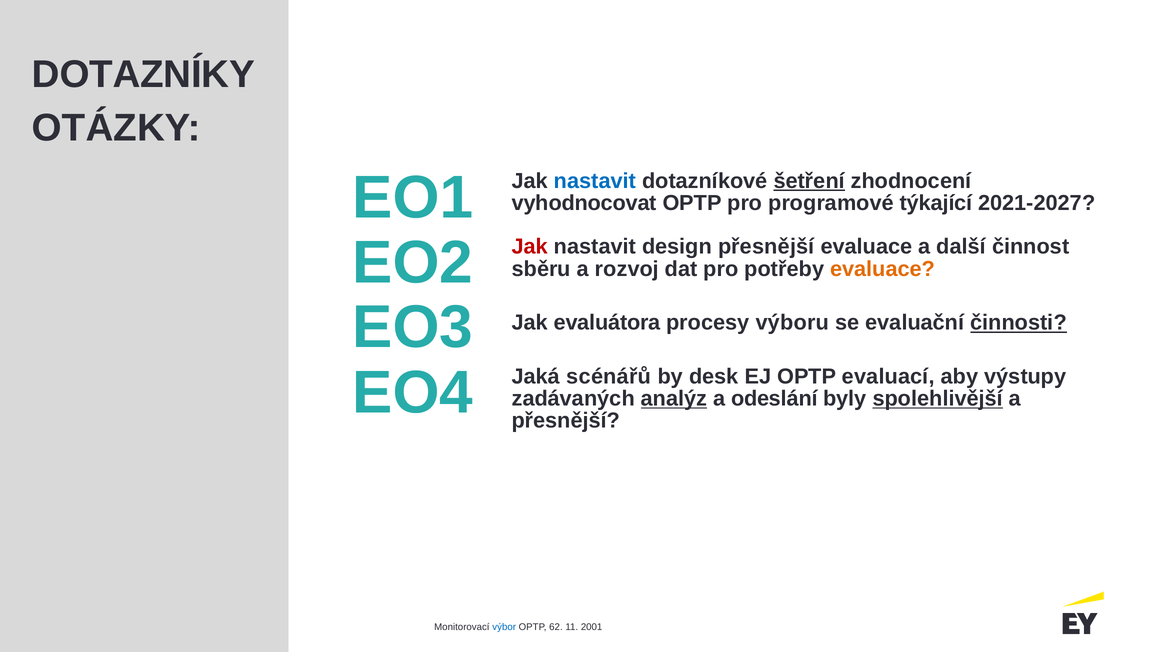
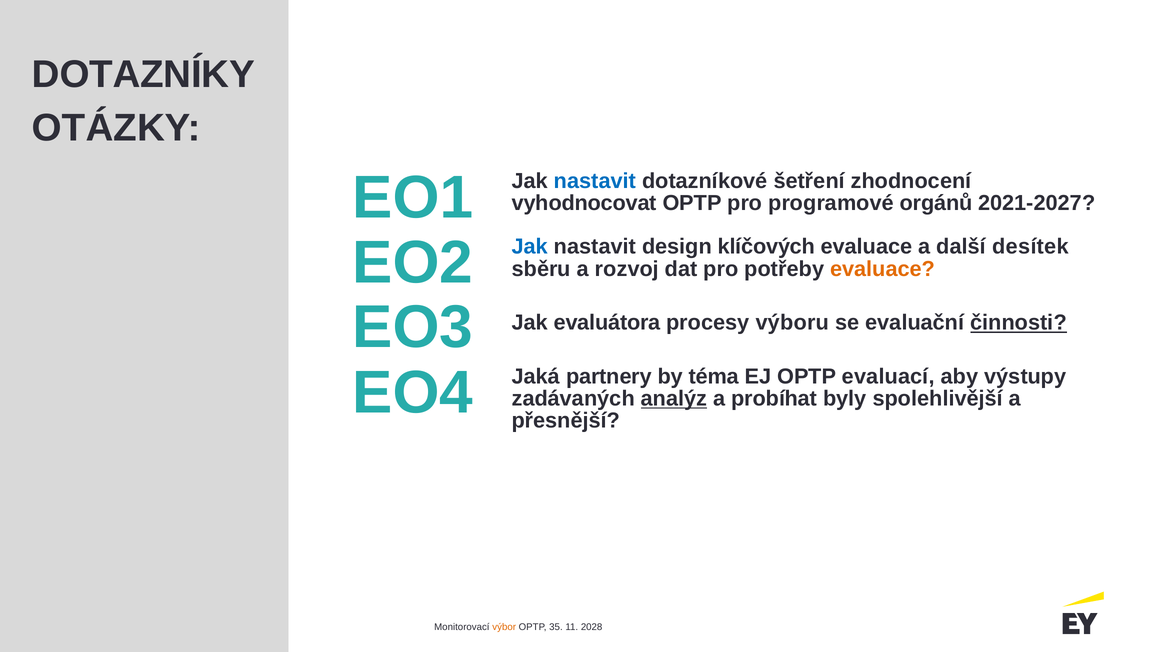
šetření underline: present -> none
týkající: týkající -> orgánů
Jak at (530, 247) colour: red -> blue
design přesnější: přesnější -> klíčových
činnost: činnost -> desítek
scénářů: scénářů -> partnery
desk: desk -> téma
odeslání: odeslání -> probíhat
spolehlivější underline: present -> none
výbor colour: blue -> orange
62: 62 -> 35
2001: 2001 -> 2028
